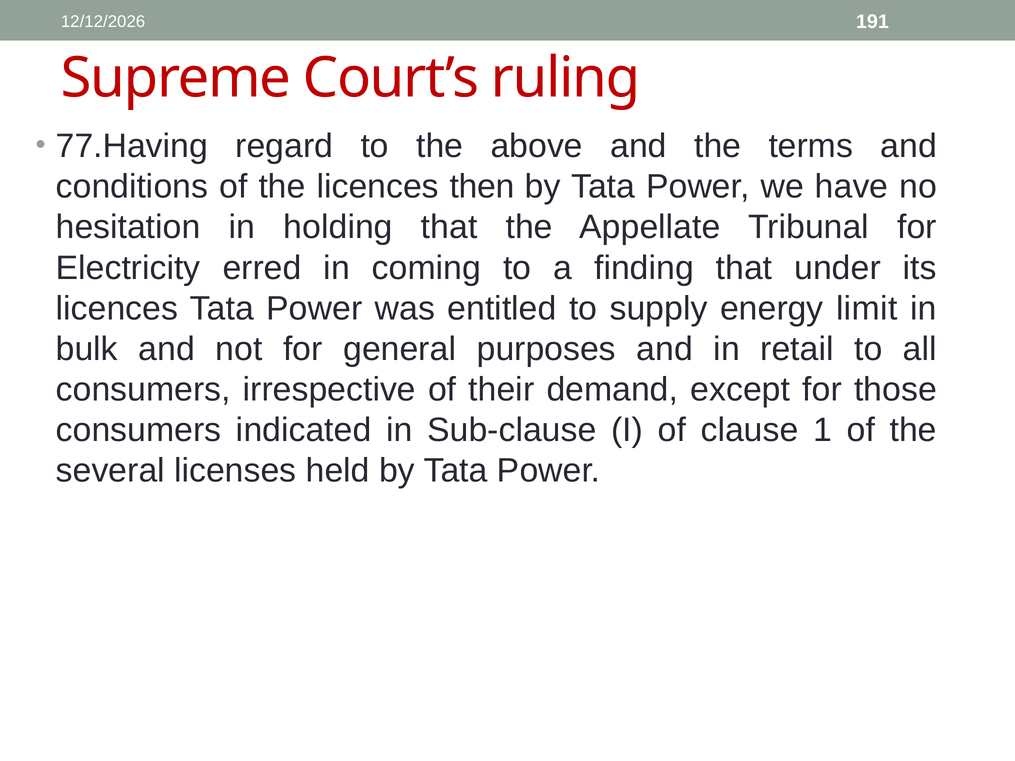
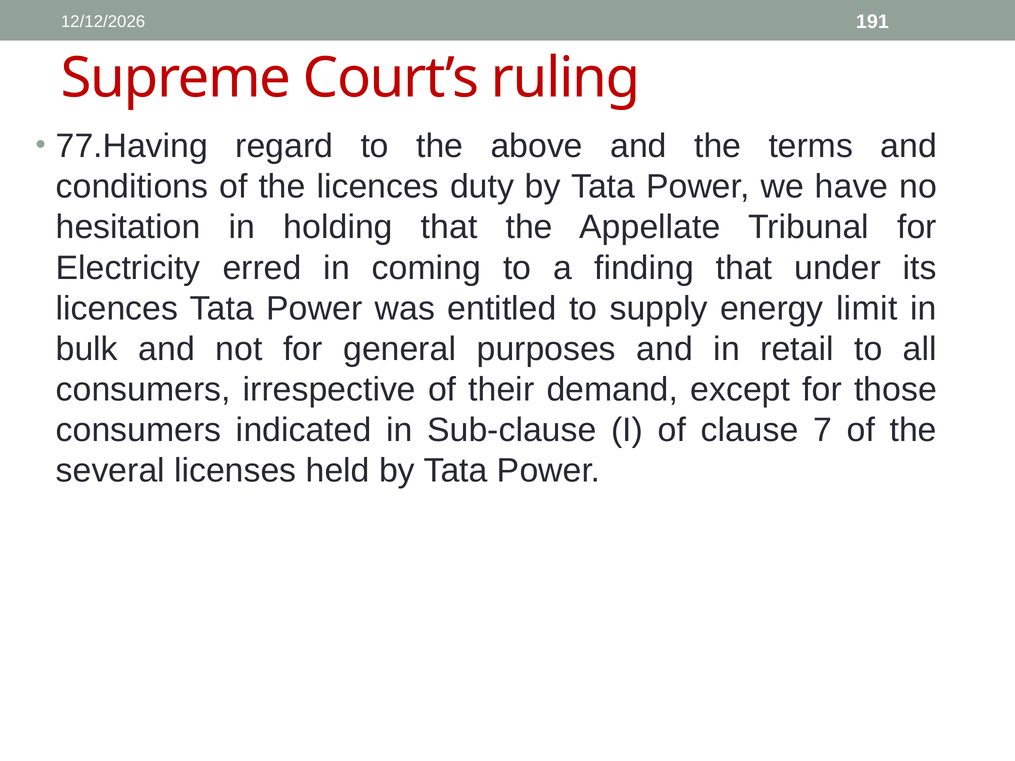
then: then -> duty
1: 1 -> 7
